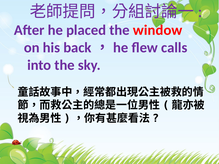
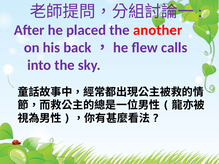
window: window -> another
